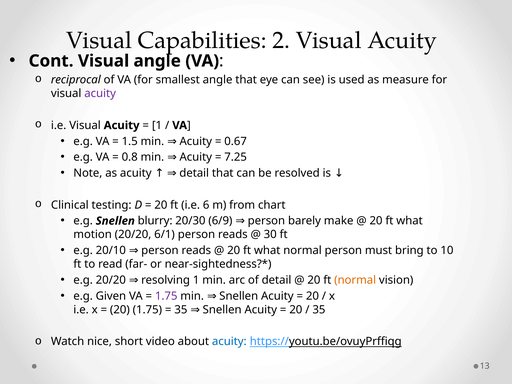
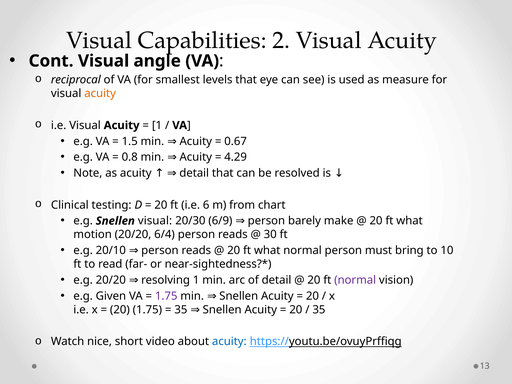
smallest angle: angle -> levels
acuity at (100, 94) colour: purple -> orange
7.25: 7.25 -> 4.29
Snellen blurry: blurry -> visual
6/1: 6/1 -> 6/4
normal at (355, 280) colour: orange -> purple
